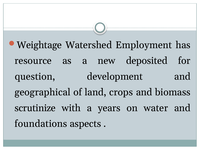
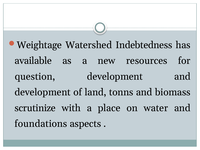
Employment: Employment -> Indebtedness
resource: resource -> available
deposited: deposited -> resources
geographical at (43, 92): geographical -> development
crops: crops -> tonns
years: years -> place
